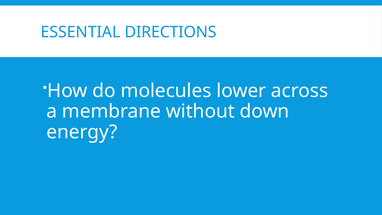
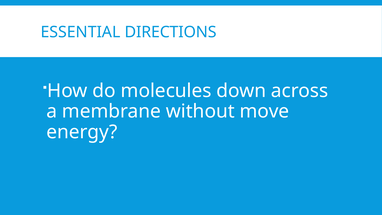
lower: lower -> down
down: down -> move
